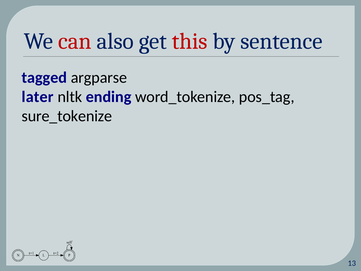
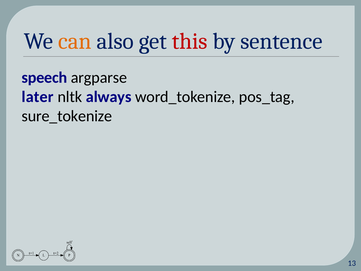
can colour: red -> orange
tagged: tagged -> speech
ending: ending -> always
